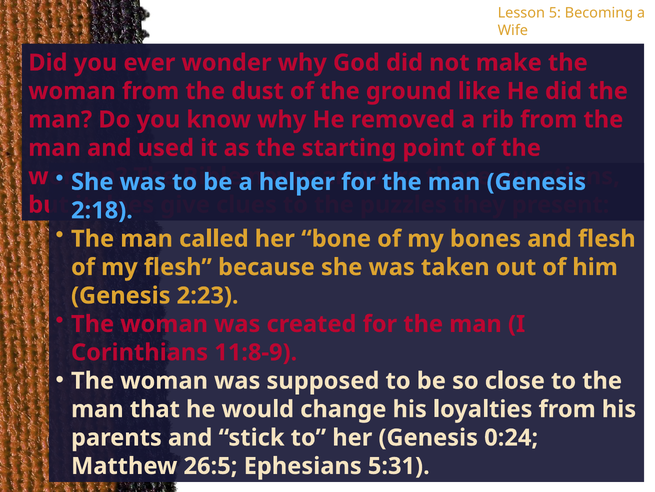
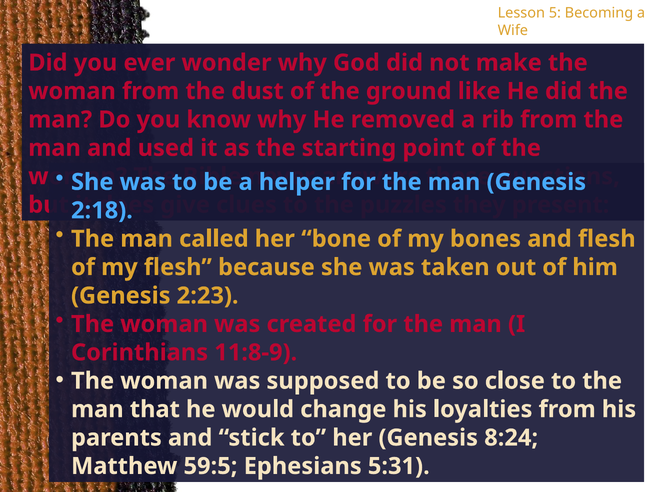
0:24: 0:24 -> 8:24
26:5: 26:5 -> 59:5
